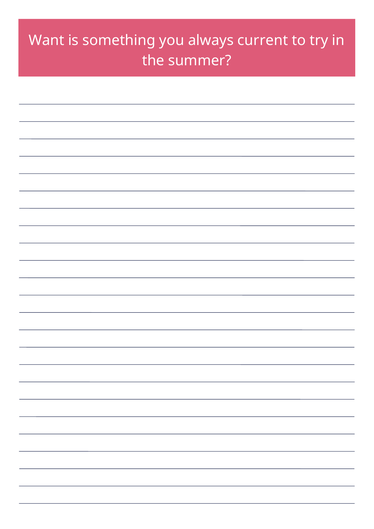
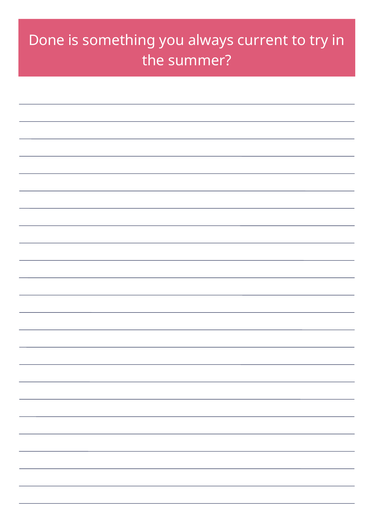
Want: Want -> Done
